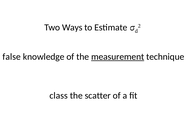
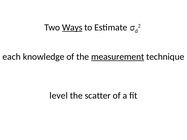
Ways underline: none -> present
false: false -> each
class: class -> level
